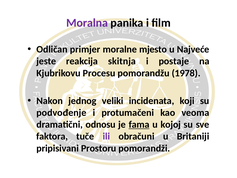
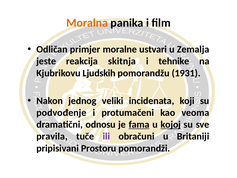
Moralna colour: purple -> orange
mjesto: mjesto -> ustvari
Najveće: Najveće -> Zemalja
postaje: postaje -> tehnike
Procesu: Procesu -> Ljudskih
1978: 1978 -> 1931
kojoj underline: none -> present
faktora: faktora -> pravila
